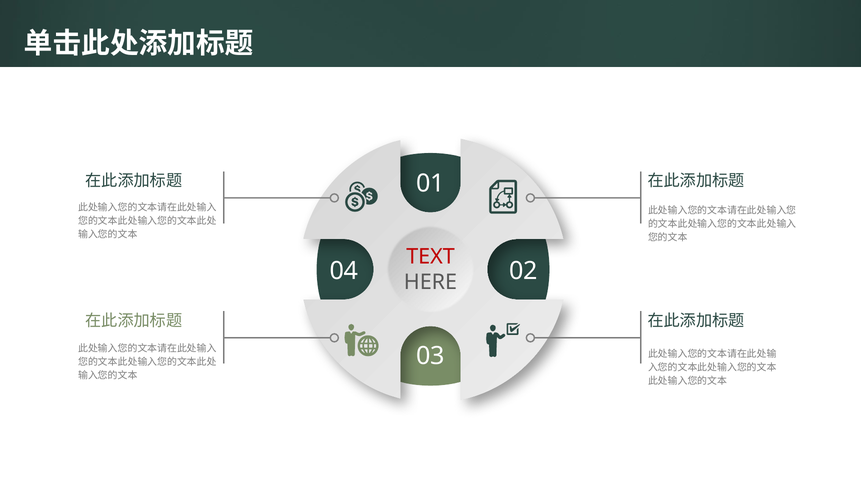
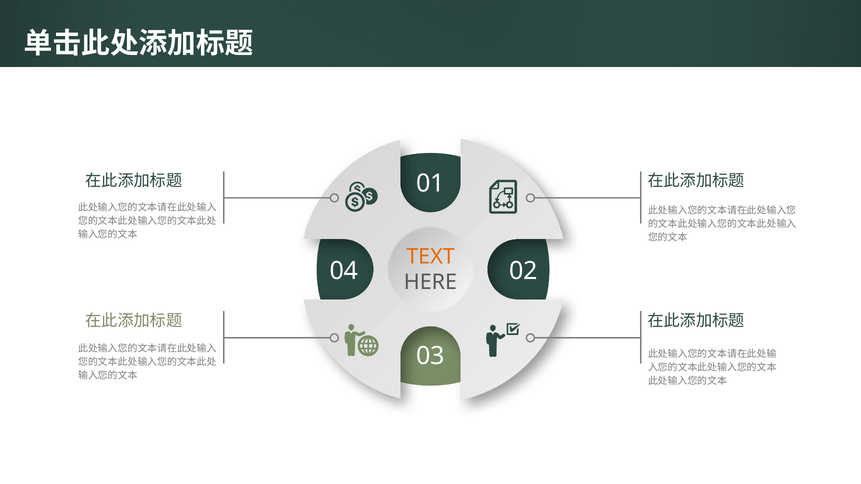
TEXT colour: red -> orange
